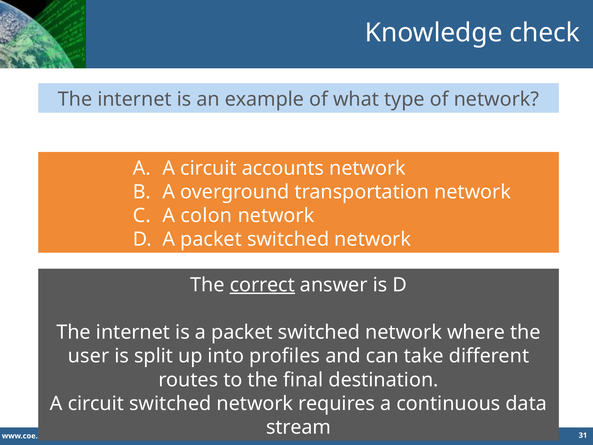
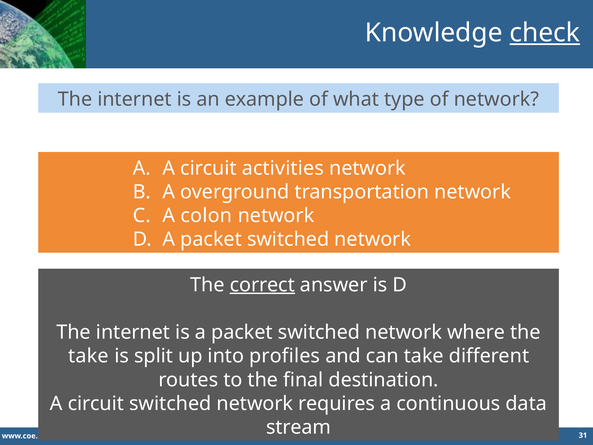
check underline: none -> present
accounts: accounts -> activities
user at (89, 356): user -> take
